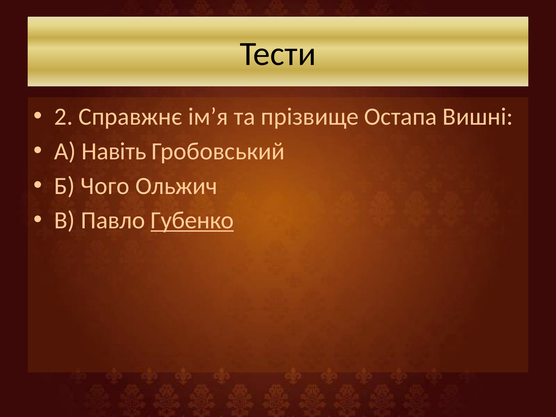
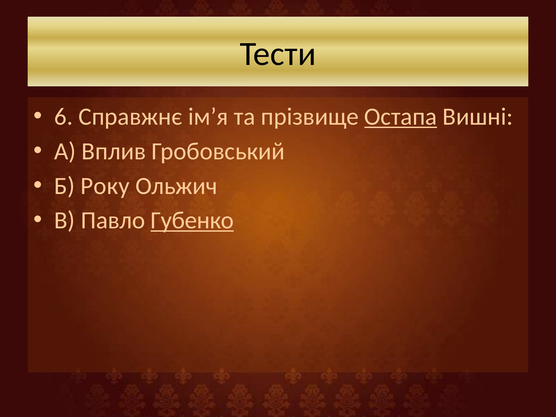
2: 2 -> 6
Остапа underline: none -> present
Навіть: Навіть -> Вплив
Чого: Чого -> Року
